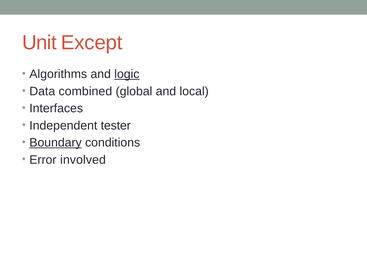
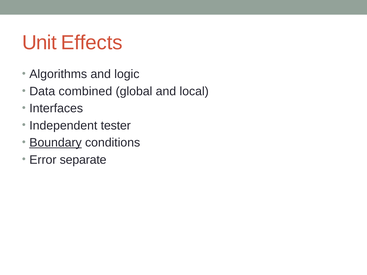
Except: Except -> Effects
logic underline: present -> none
involved: involved -> separate
